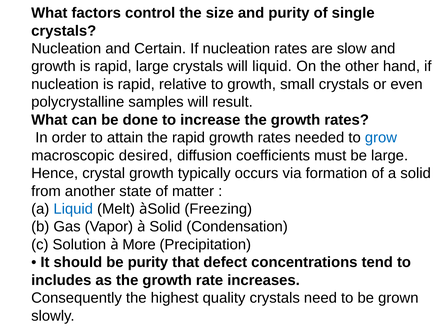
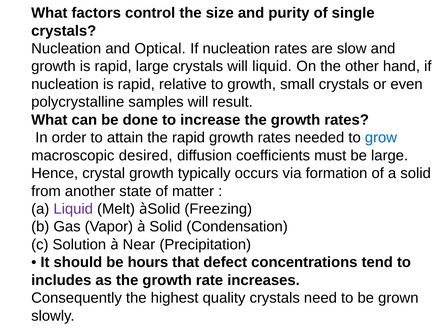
Certain: Certain -> Optical
Liquid at (73, 209) colour: blue -> purple
More: More -> Near
be purity: purity -> hours
